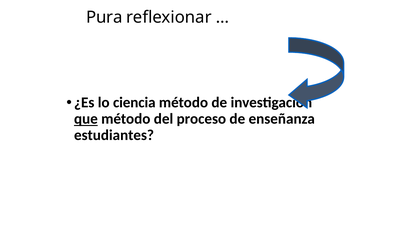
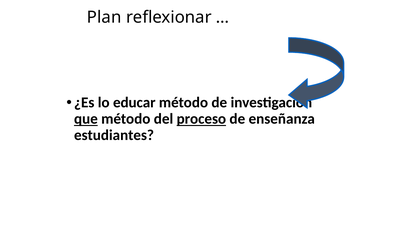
Pura: Pura -> Plan
ciencia: ciencia -> educar
proceso underline: none -> present
